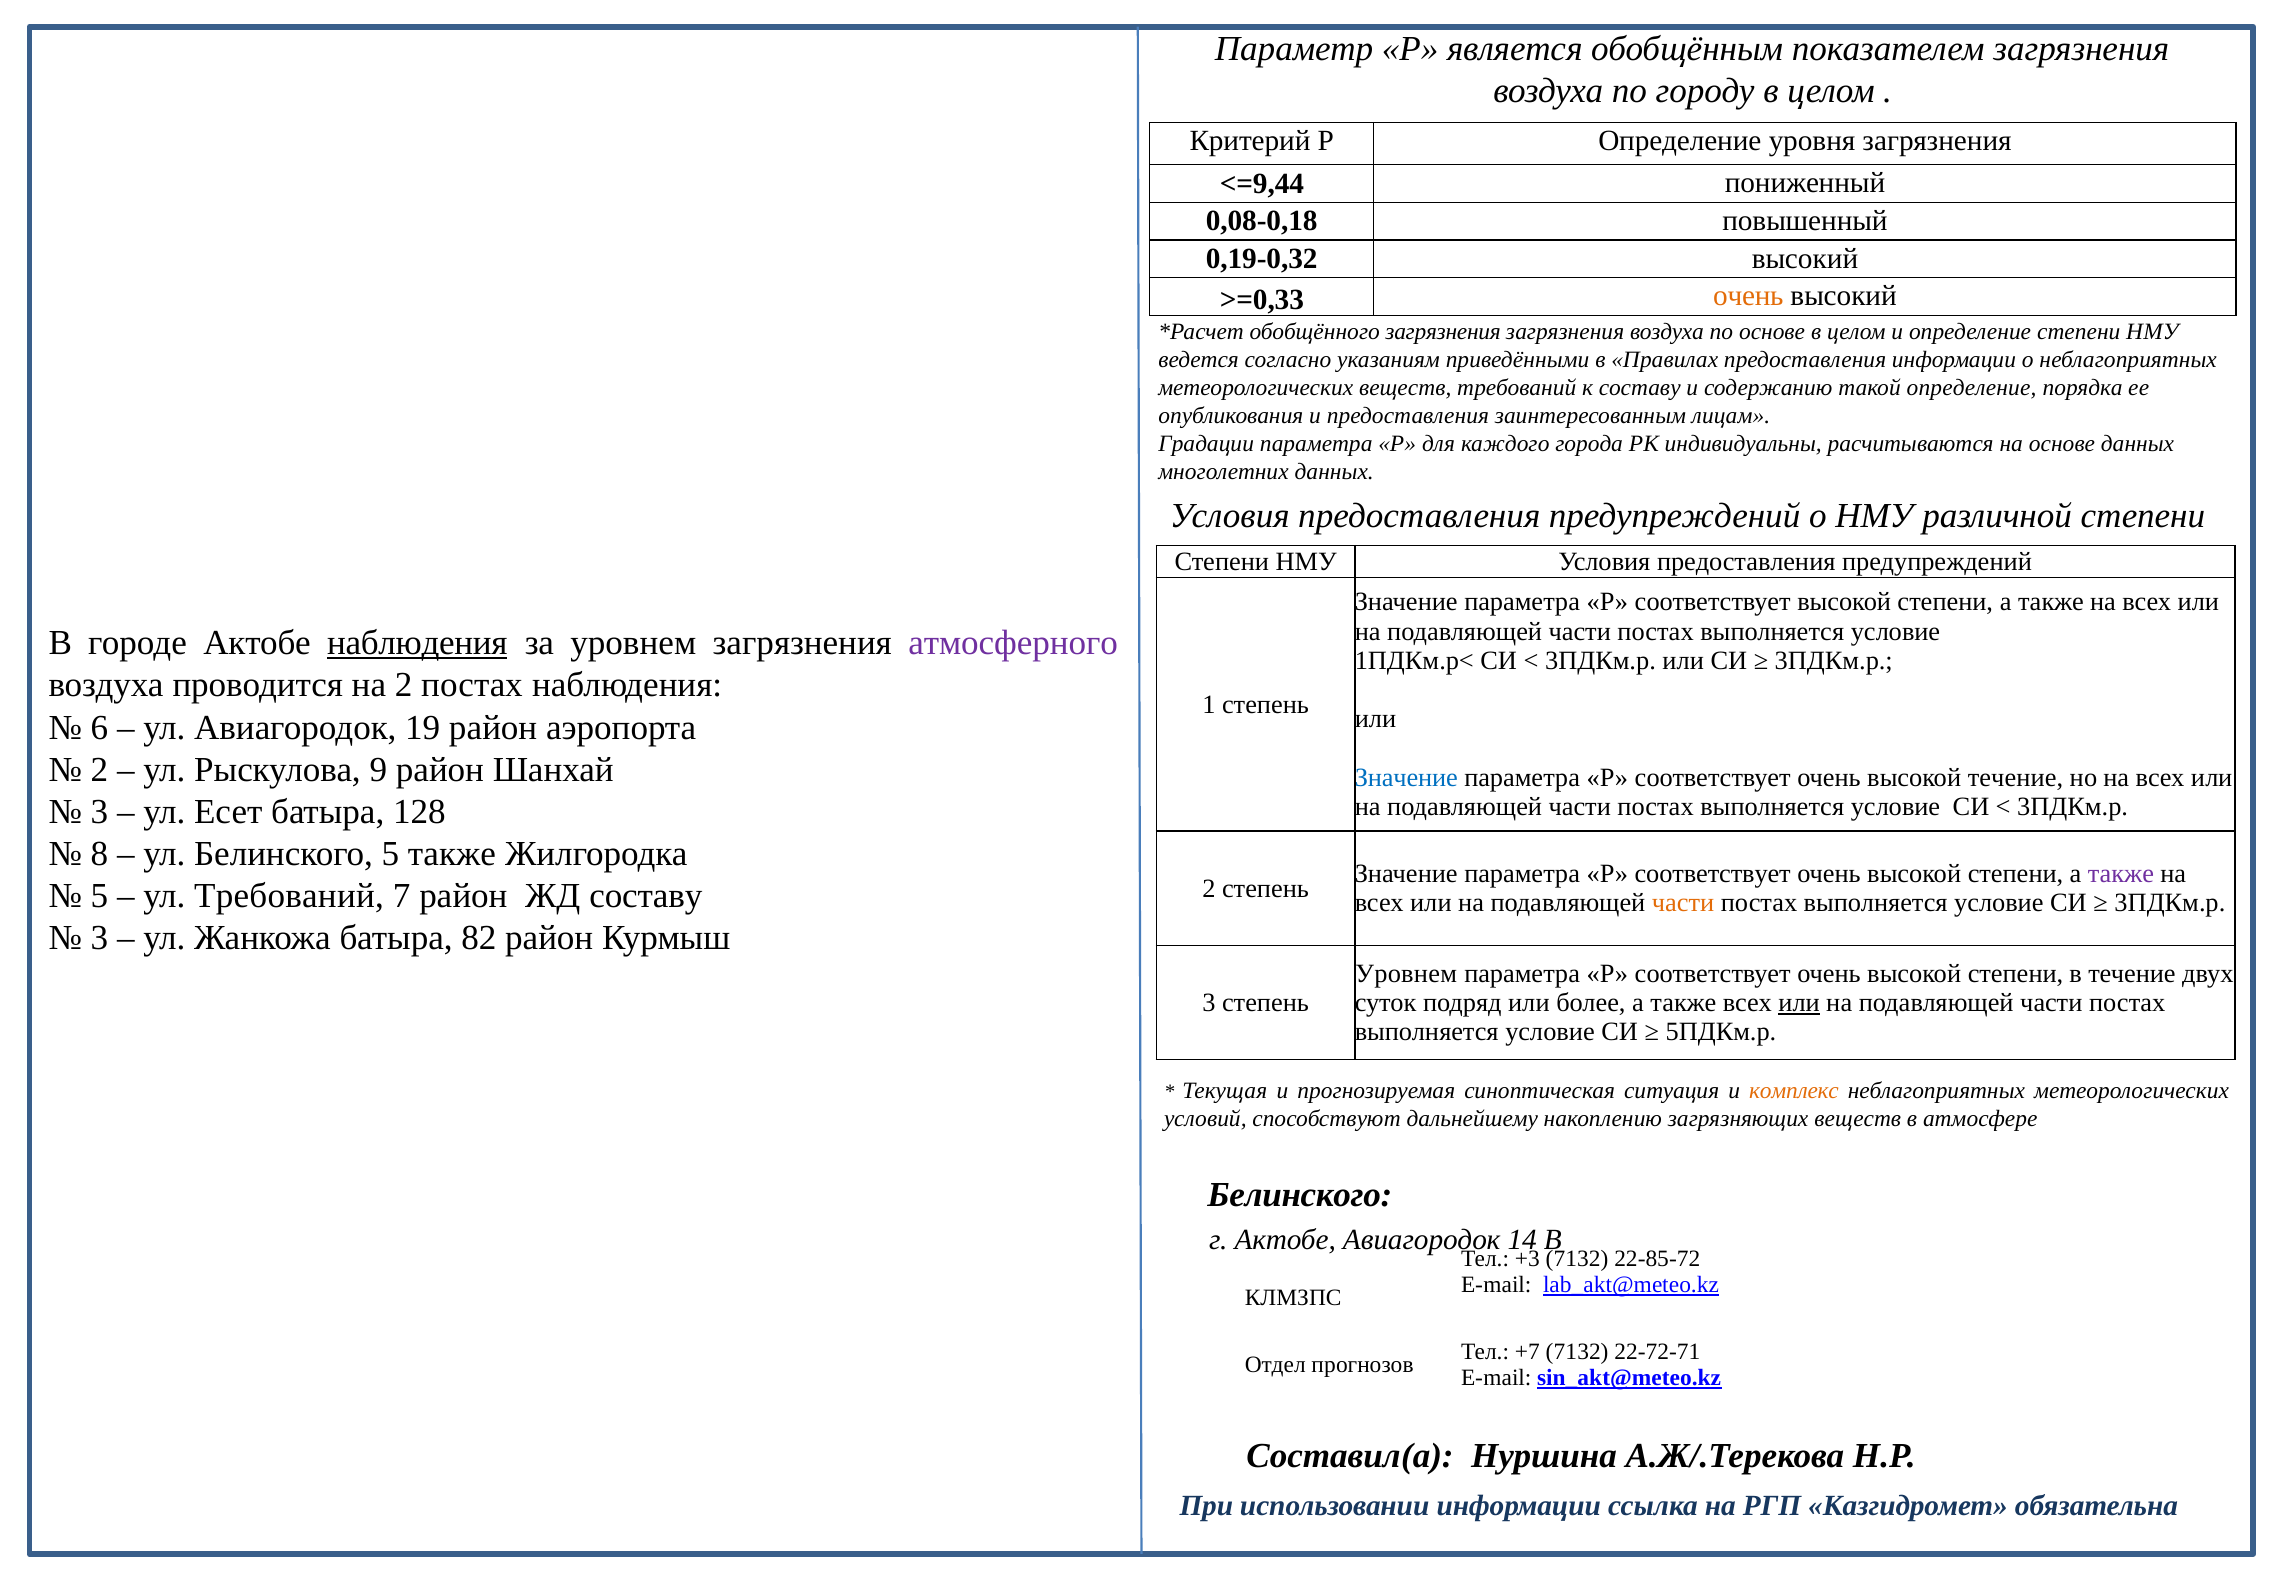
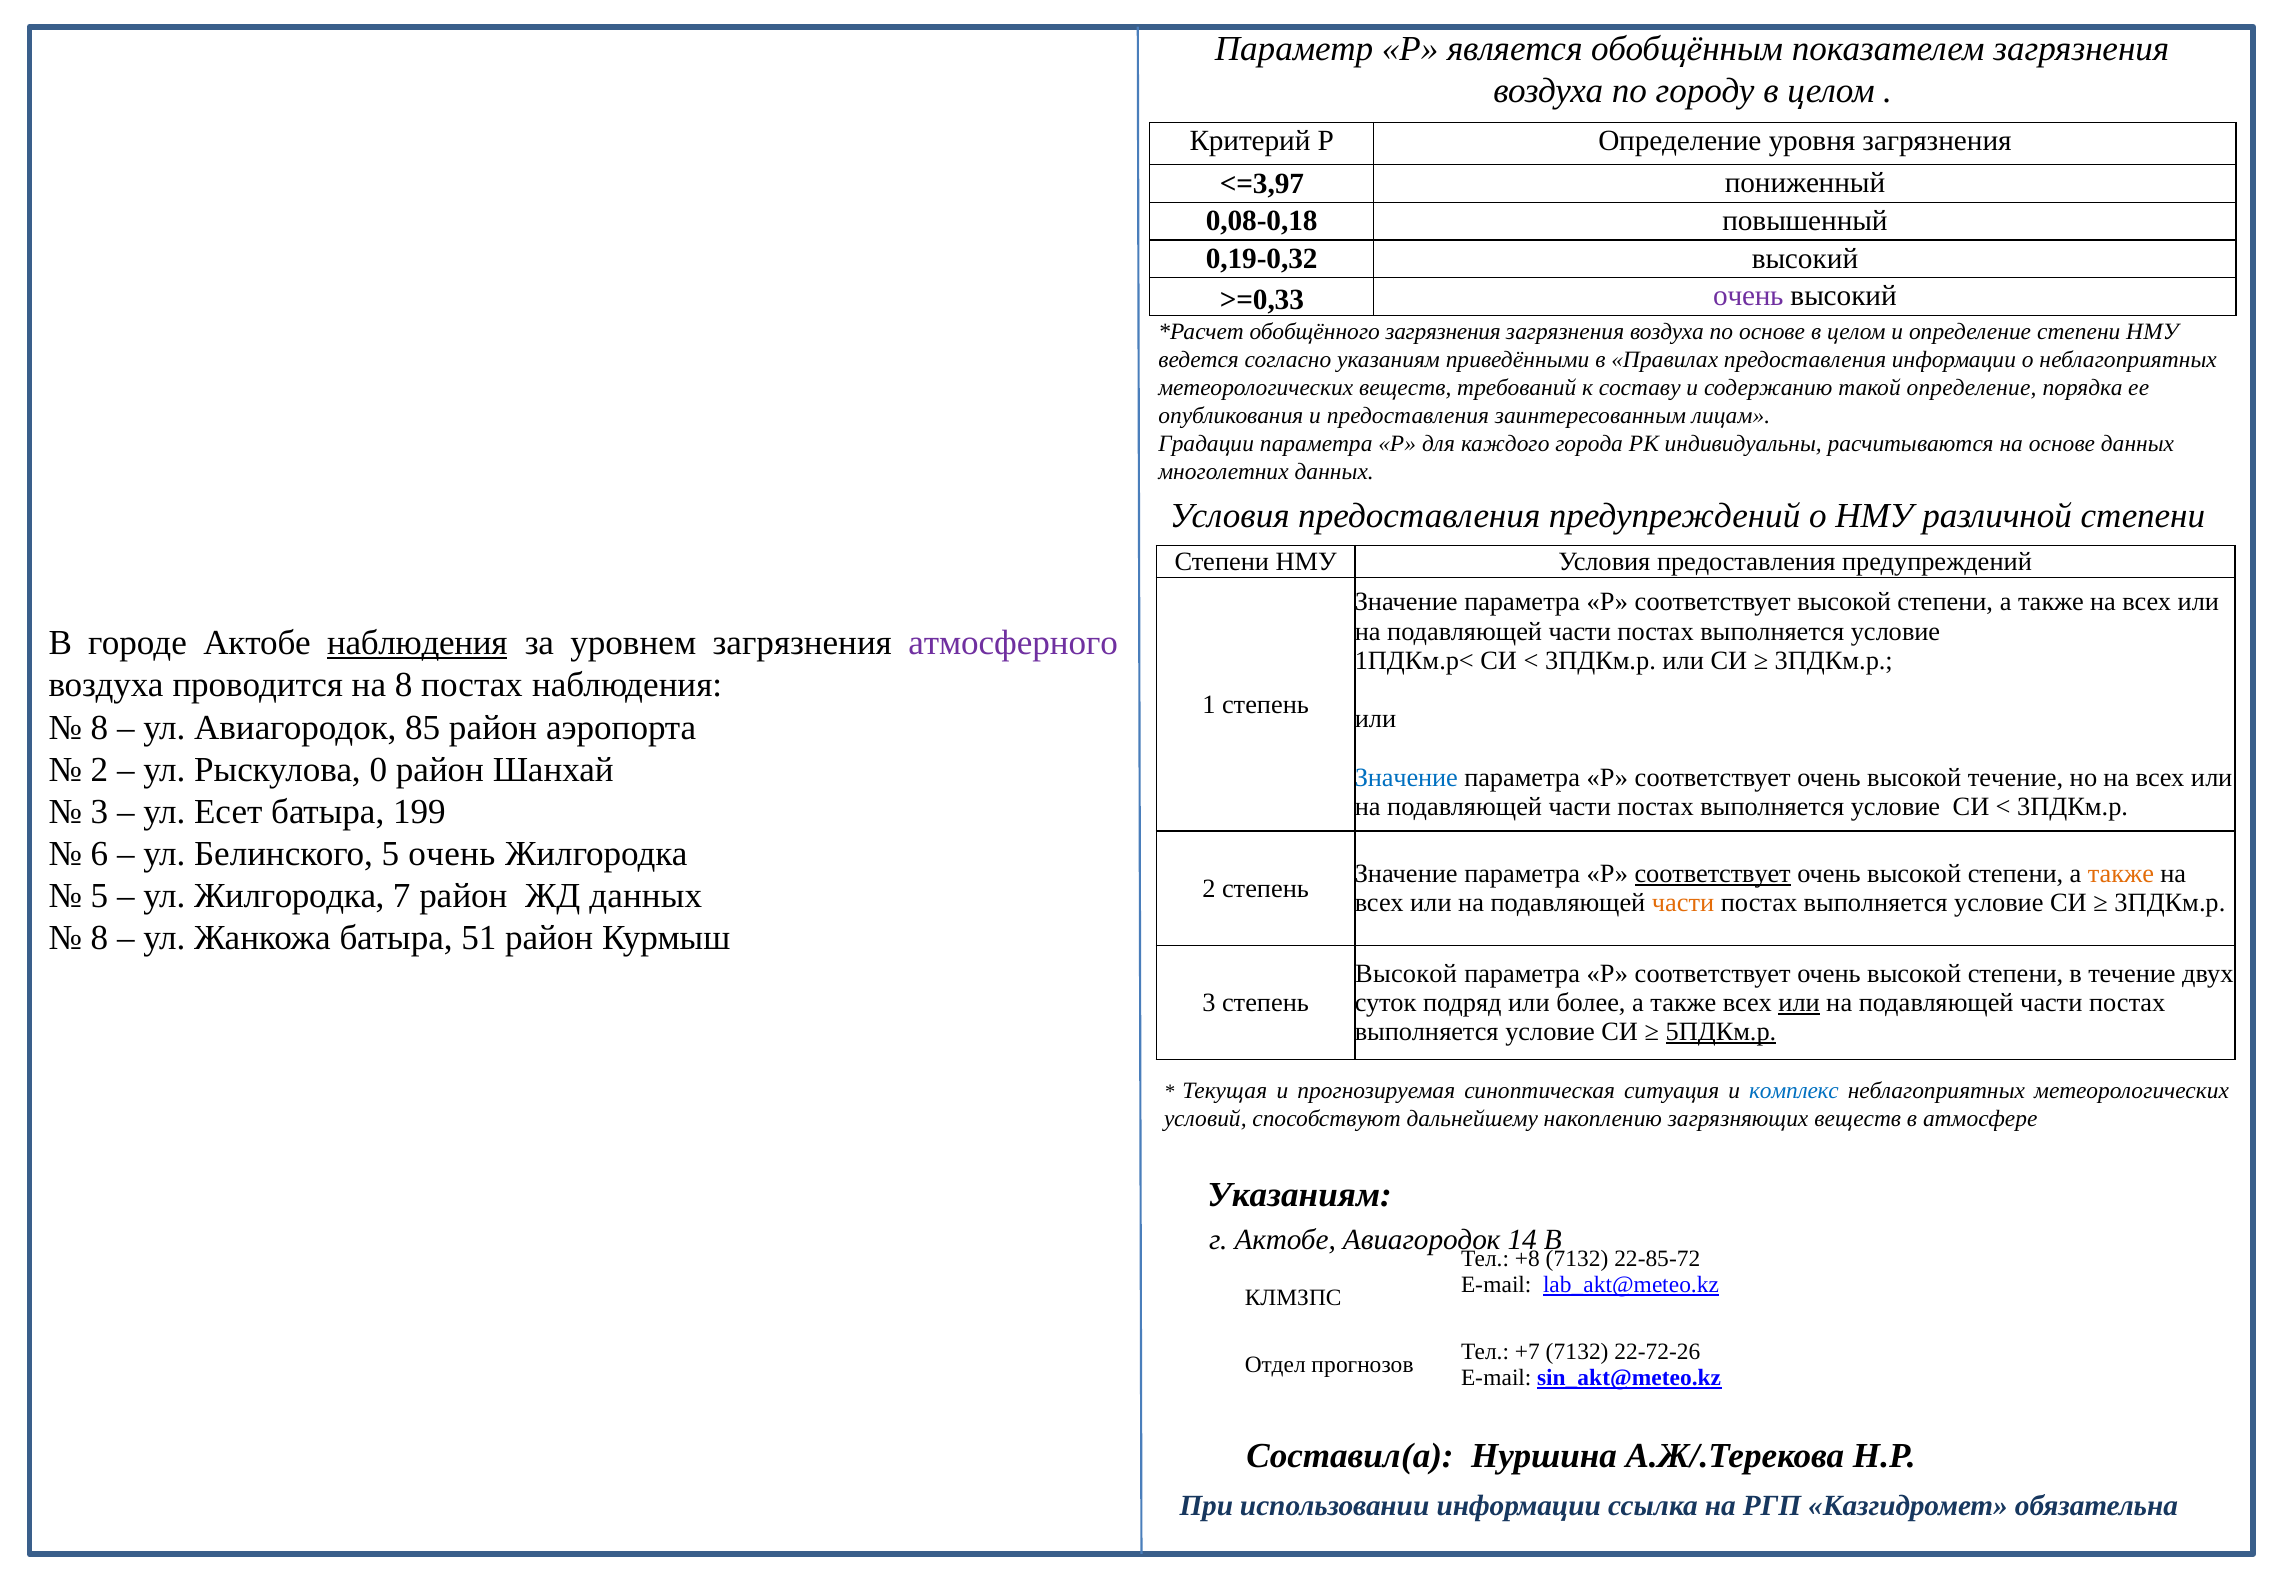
<=9,44: <=9,44 -> <=3,97
очень at (1748, 296) colour: orange -> purple
на 2: 2 -> 8
6 at (99, 727): 6 -> 8
19: 19 -> 85
9: 9 -> 0
128: 128 -> 199
8: 8 -> 6
5 также: также -> очень
соответствует at (1713, 873) underline: none -> present
также at (2121, 873) colour: purple -> orange
ул Требований: Требований -> Жилгородка
ЖД составу: составу -> данных
3 at (99, 938): 3 -> 8
82: 82 -> 51
Уровнем at (1406, 973): Уровнем -> Высокой
5ПДКм.р underline: none -> present
комплекс colour: orange -> blue
Белинского at (1300, 1195): Белинского -> Указаниям
+3: +3 -> +8
22-72-71: 22-72-71 -> 22-72-26
